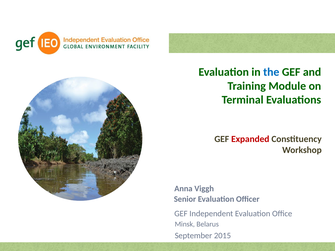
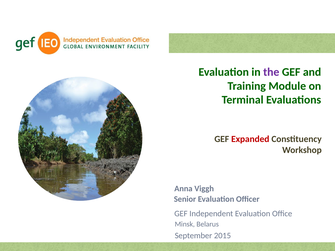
the colour: blue -> purple
